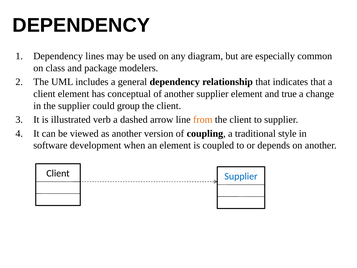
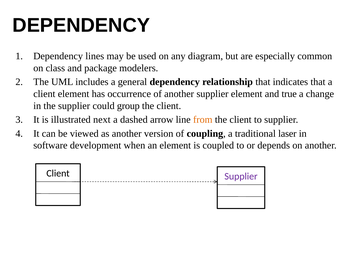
conceptual: conceptual -> occurrence
verb: verb -> next
style: style -> laser
Supplier at (241, 176) colour: blue -> purple
